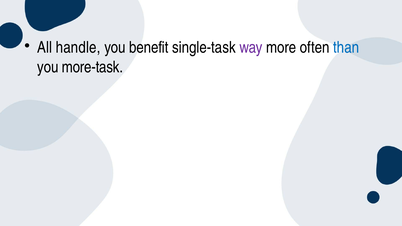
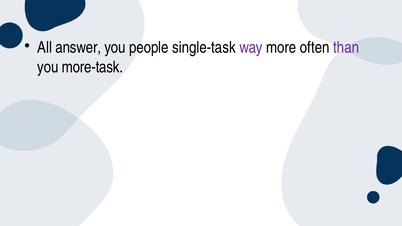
handle: handle -> answer
benefit: benefit -> people
than colour: blue -> purple
